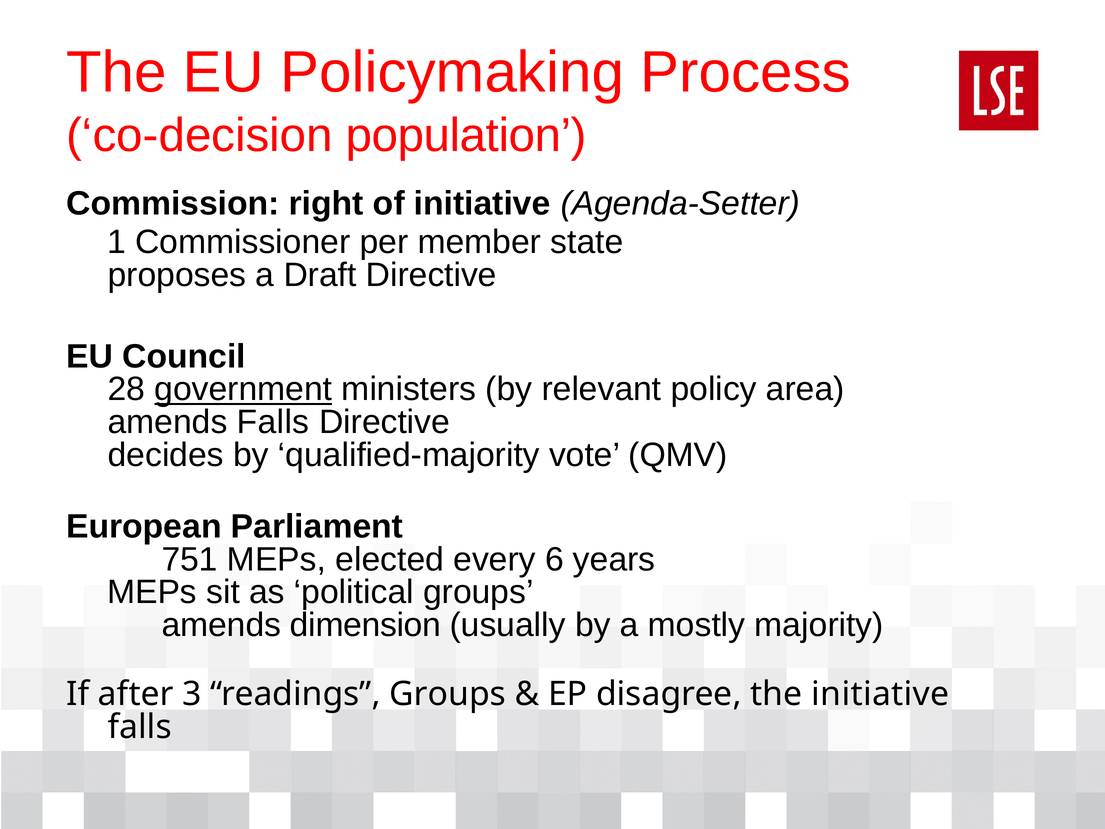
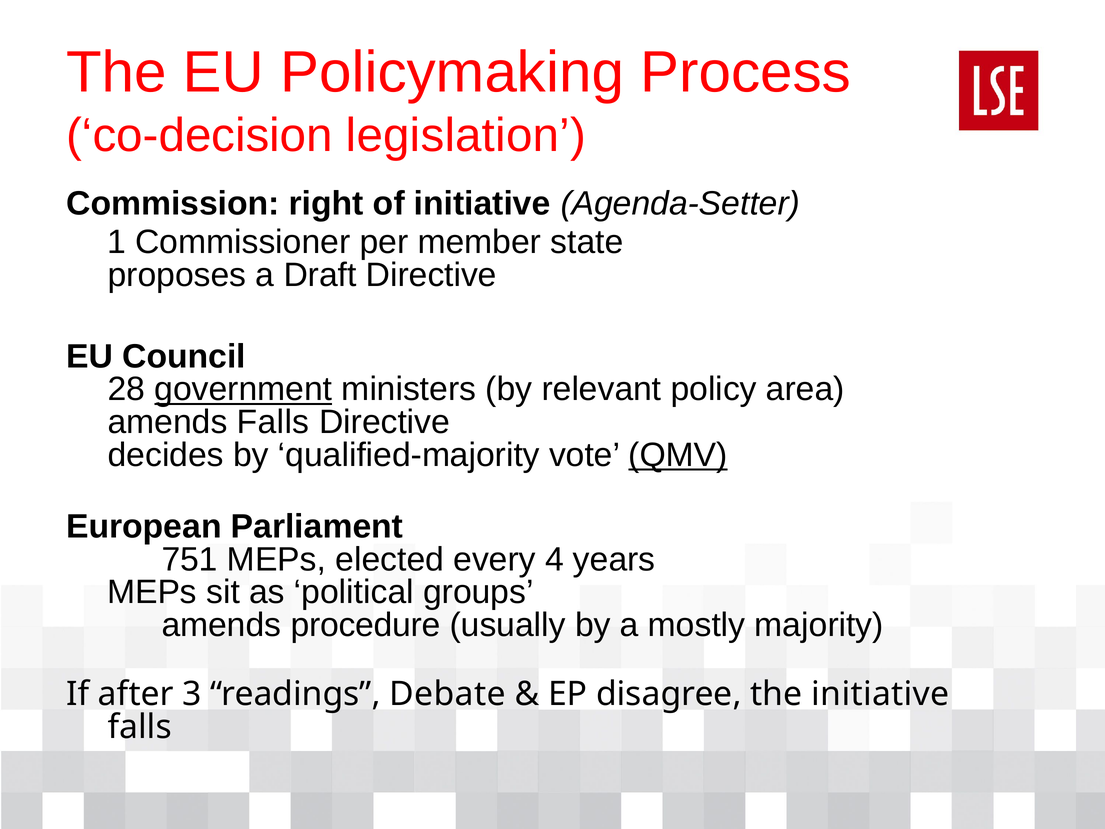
population: population -> legislation
QMV underline: none -> present
6: 6 -> 4
dimension: dimension -> procedure
readings Groups: Groups -> Debate
